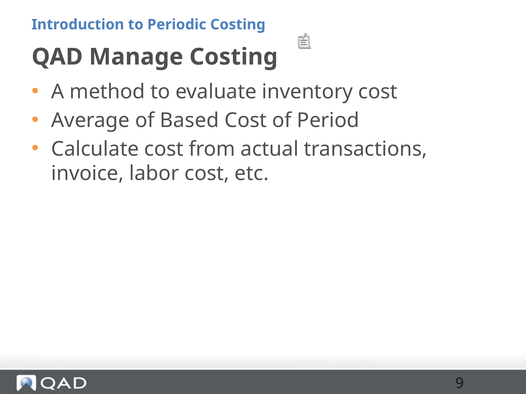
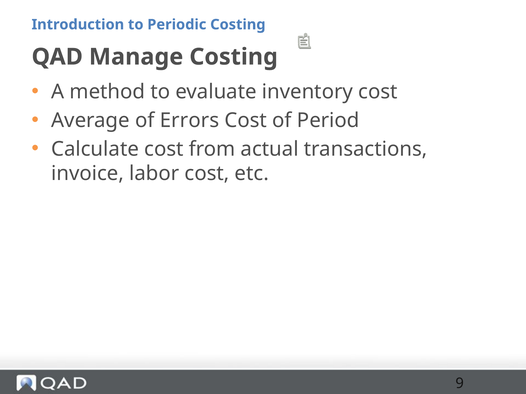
Based: Based -> Errors
